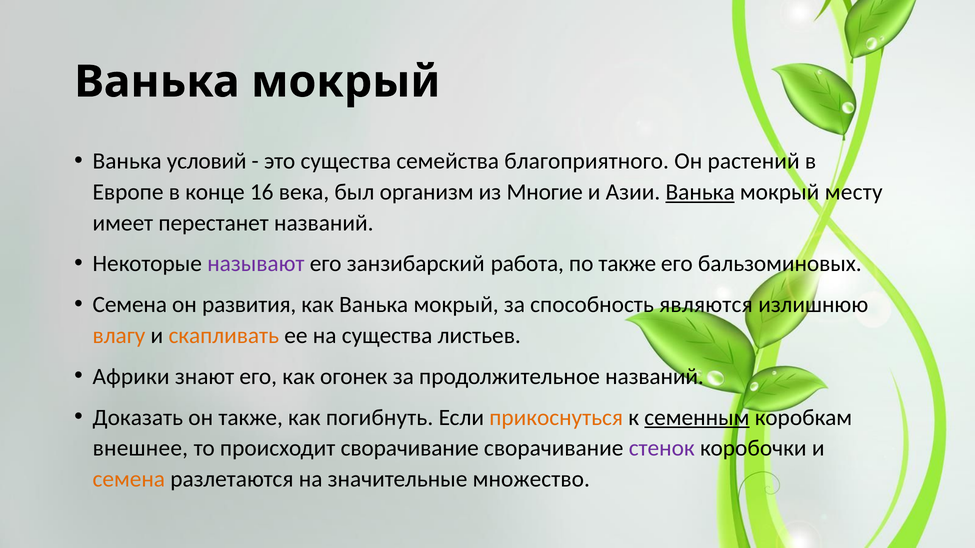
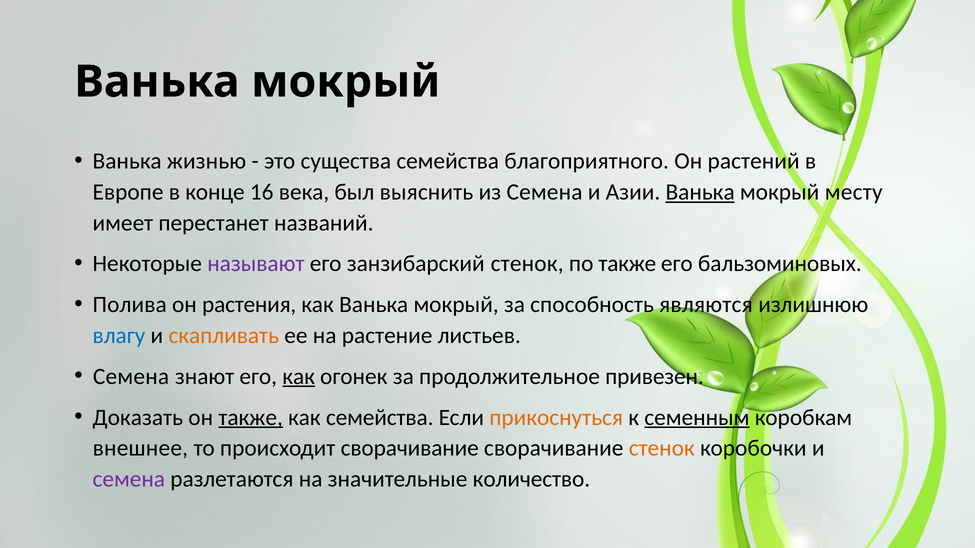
условий: условий -> жизнью
организм: организм -> выяснить
из Многие: Многие -> Семена
занзибарский работа: работа -> стенок
Семена at (130, 305): Семена -> Полива
развития: развития -> растения
влагу colour: orange -> blue
на существа: существа -> растение
Африки at (131, 377): Африки -> Семена
как at (299, 377) underline: none -> present
продолжительное названий: названий -> привезен
также at (251, 418) underline: none -> present
как погибнуть: погибнуть -> семейства
стенок at (662, 448) colour: purple -> orange
семена at (129, 479) colour: orange -> purple
множество: множество -> количество
